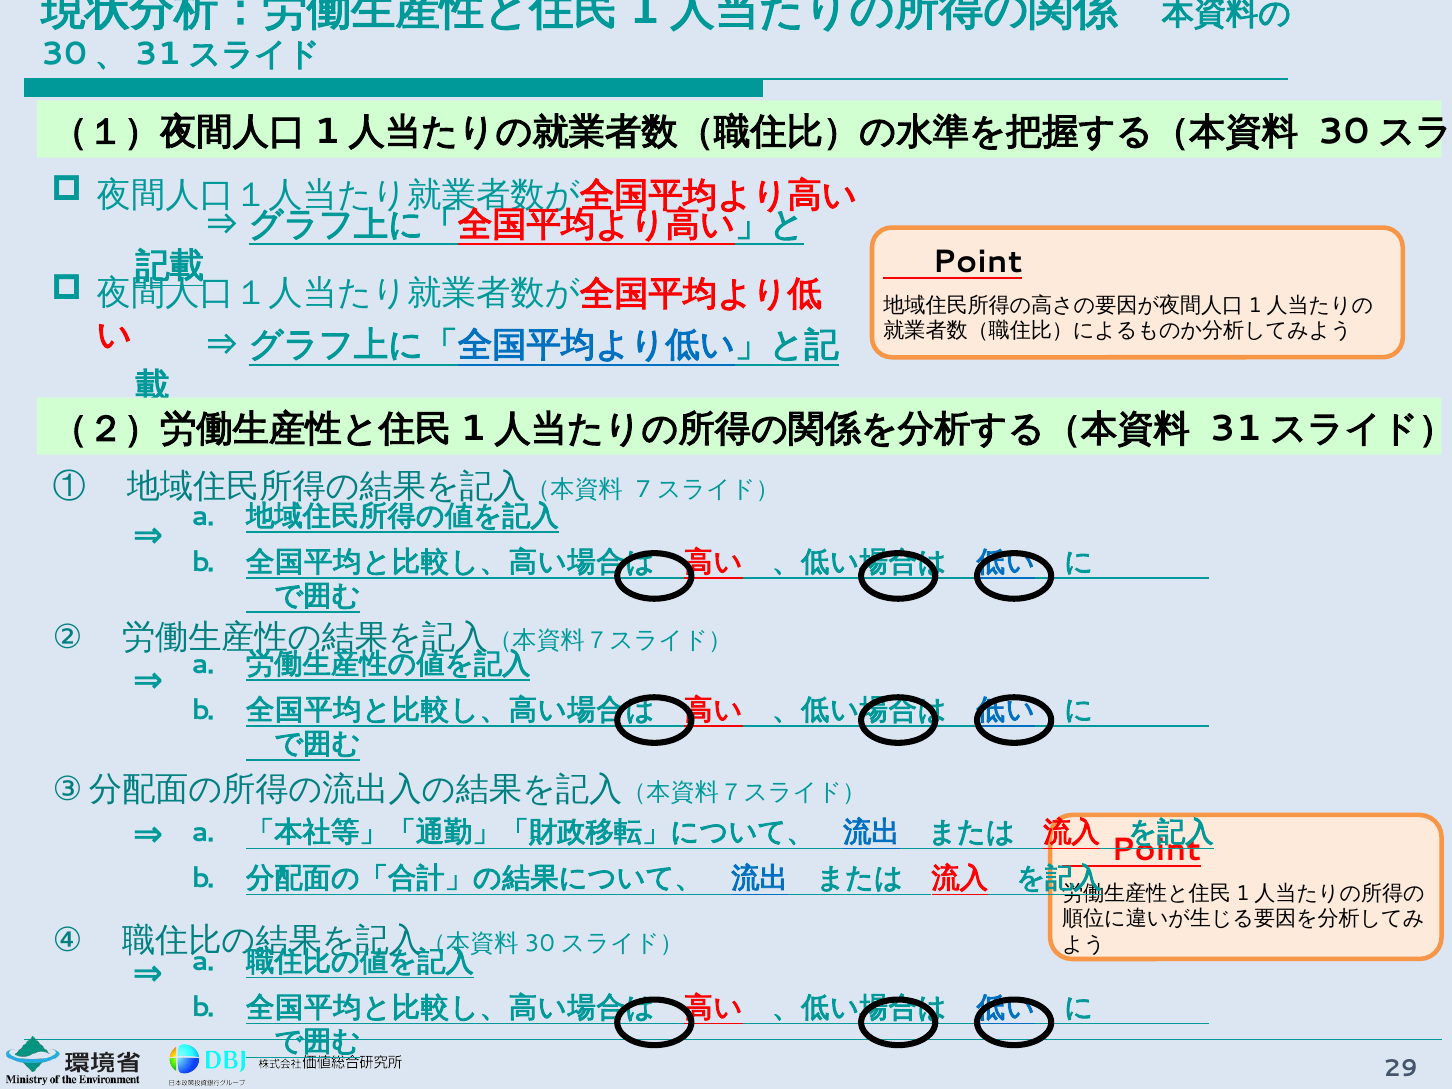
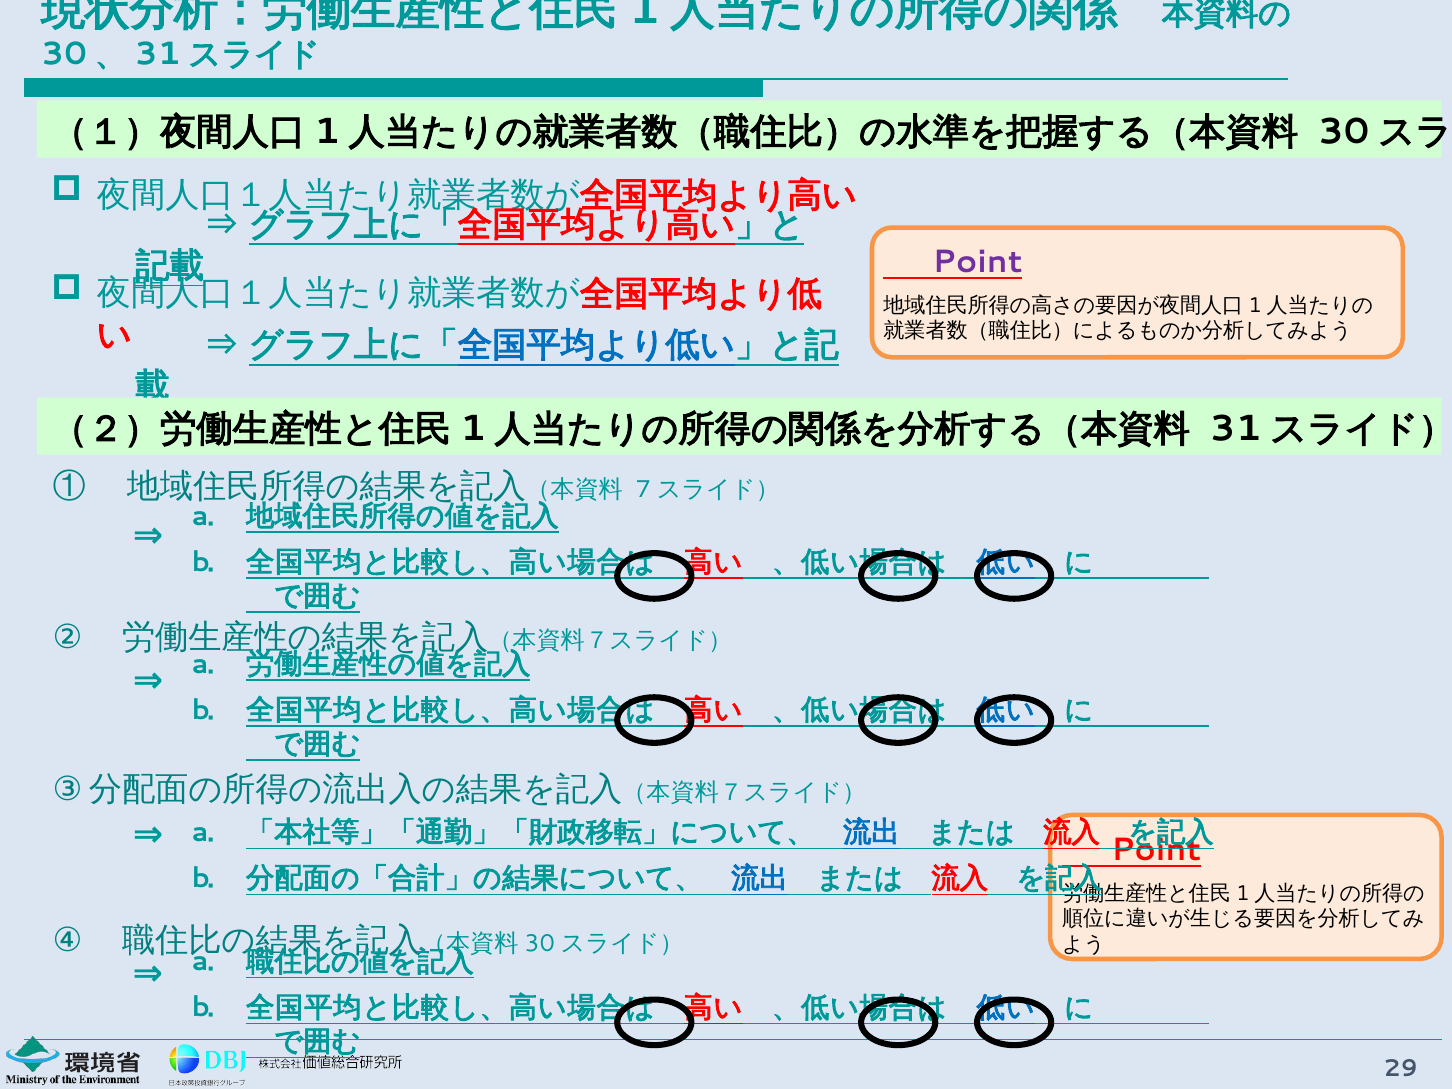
Point at (977, 262) colour: black -> purple
